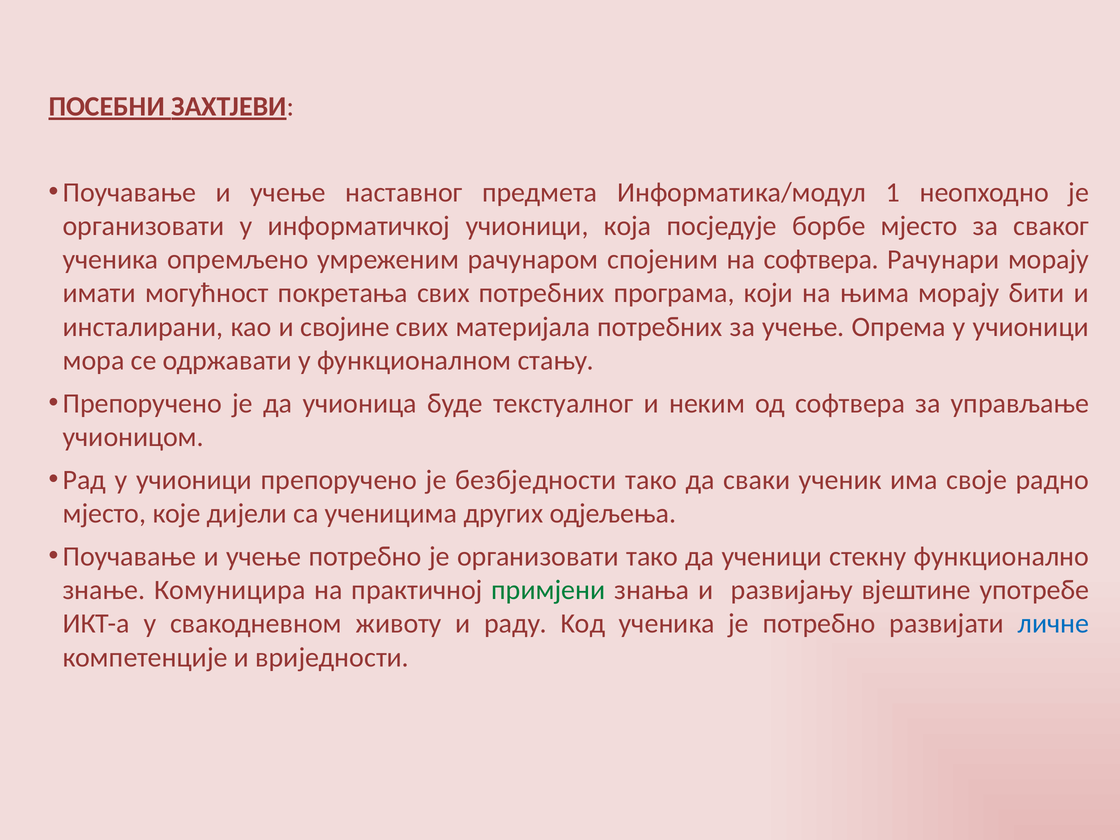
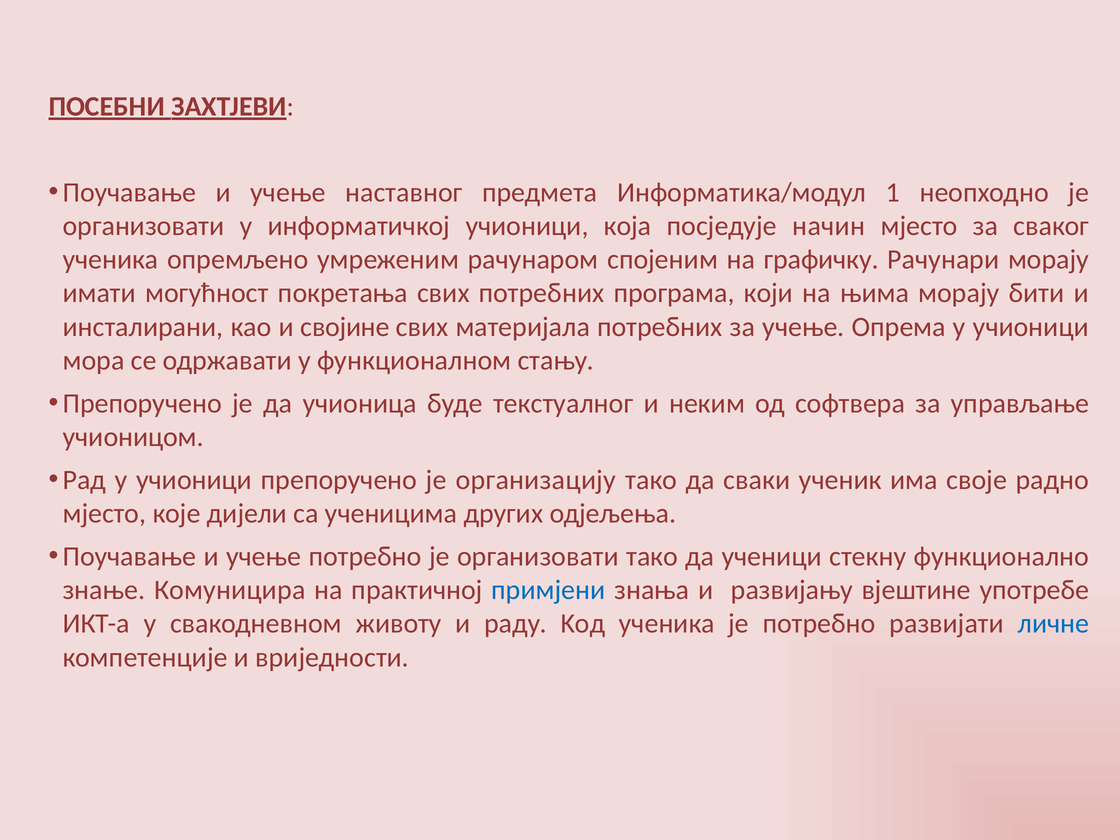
борбе: борбе -> начин
на софтвера: софтвера -> графичку
безбједности: безбједности -> организацију
примјени colour: green -> blue
